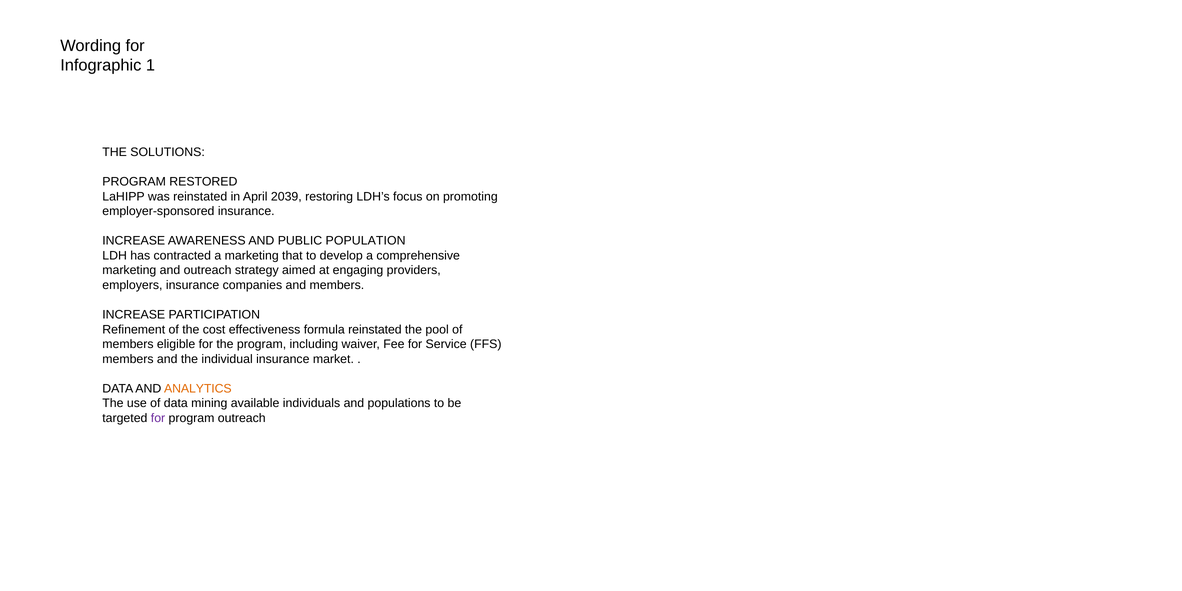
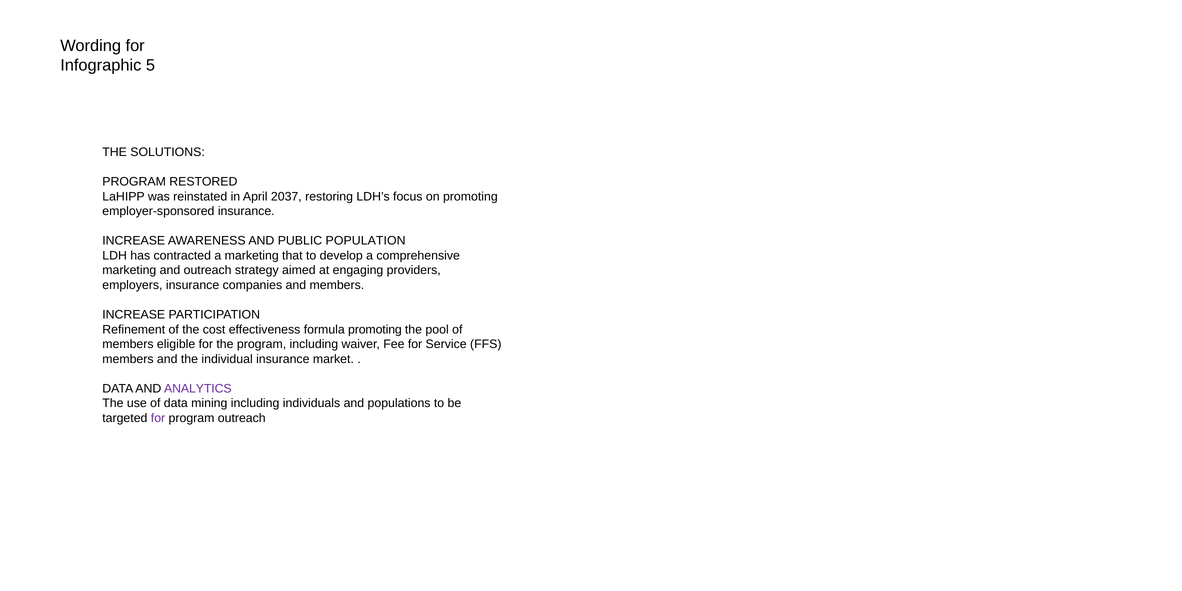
1: 1 -> 5
2039: 2039 -> 2037
formula reinstated: reinstated -> promoting
ANALYTICS colour: orange -> purple
mining available: available -> including
